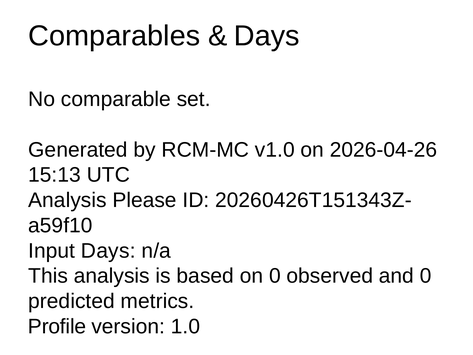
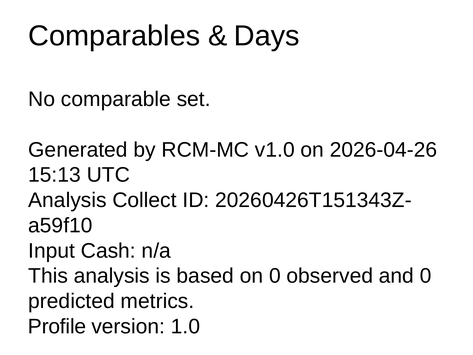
Please: Please -> Collect
Input Days: Days -> Cash
